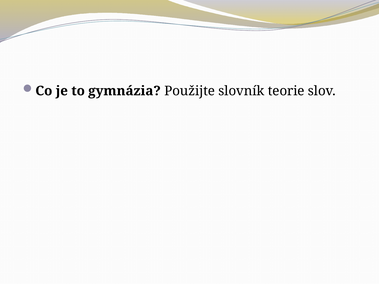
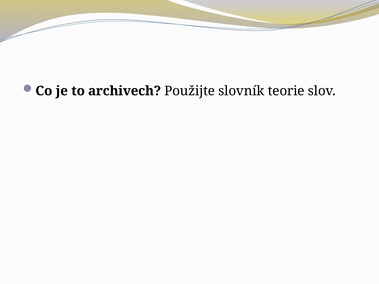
gymnázia: gymnázia -> archivech
